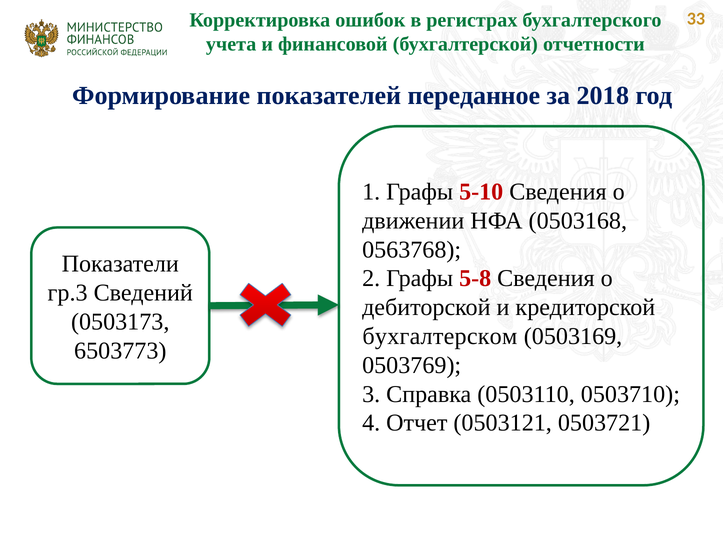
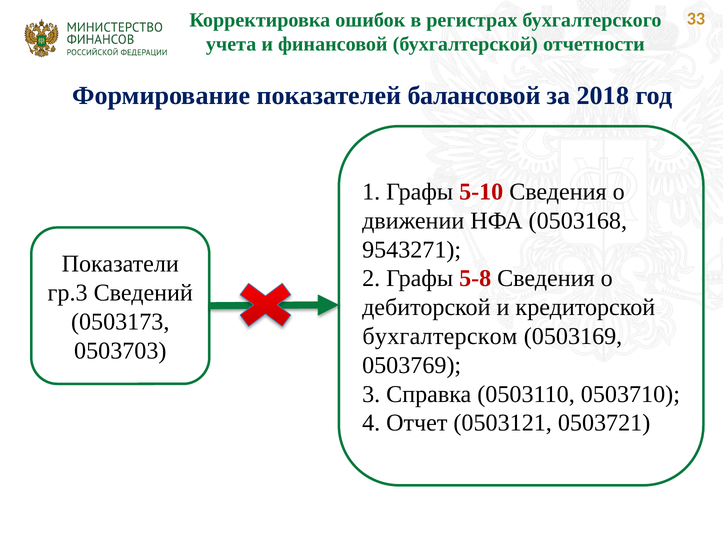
переданное: переданное -> балансовой
0563768: 0563768 -> 9543271
6503773: 6503773 -> 0503703
